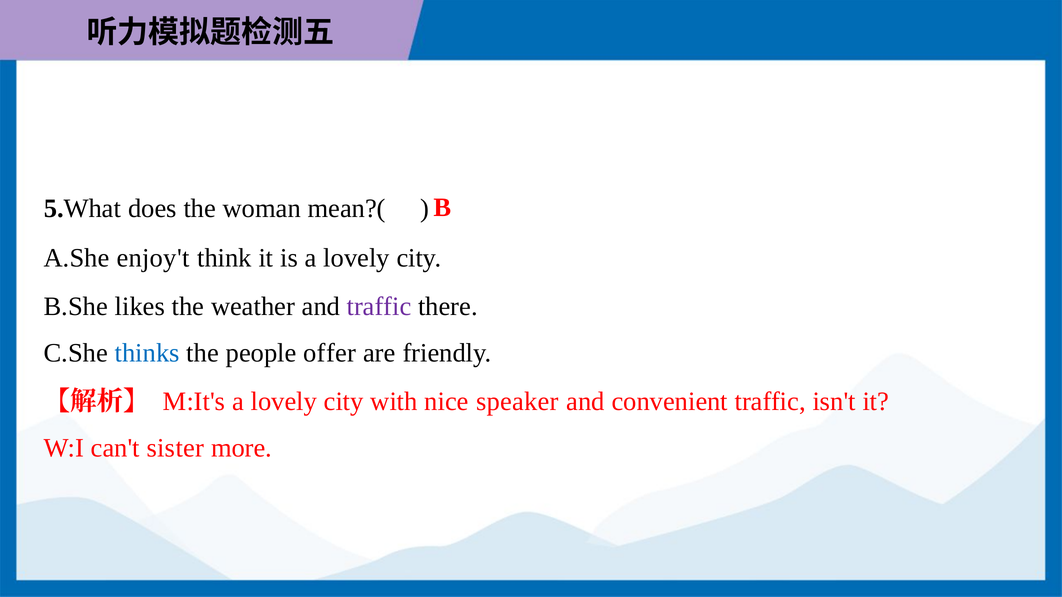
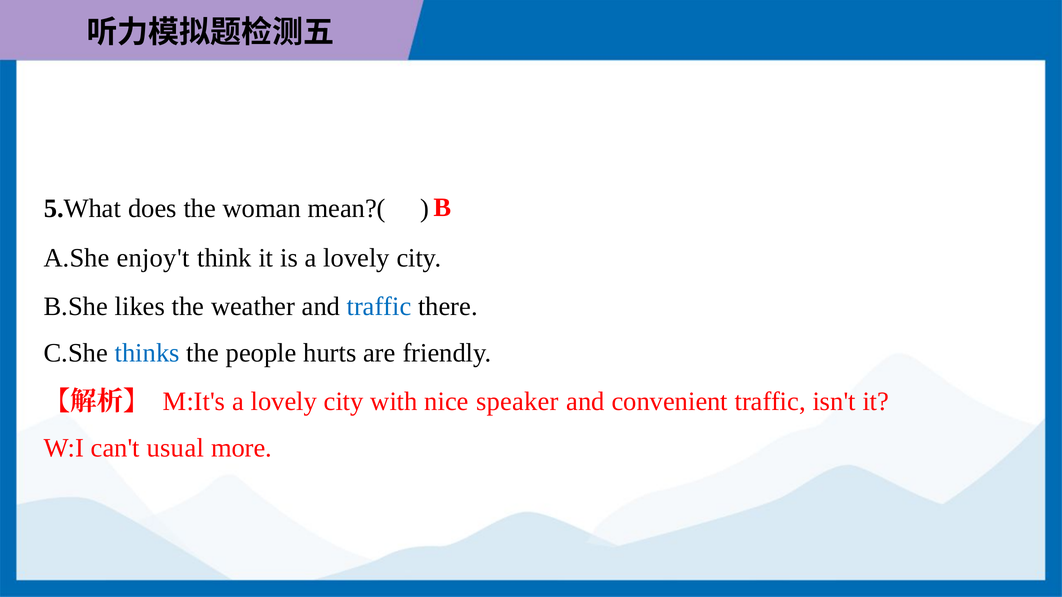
traffic at (379, 307) colour: purple -> blue
offer: offer -> hurts
sister: sister -> usual
